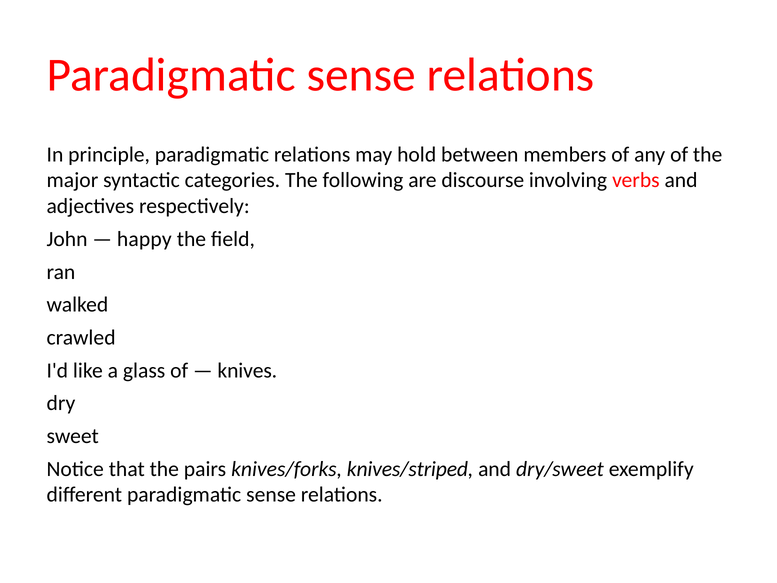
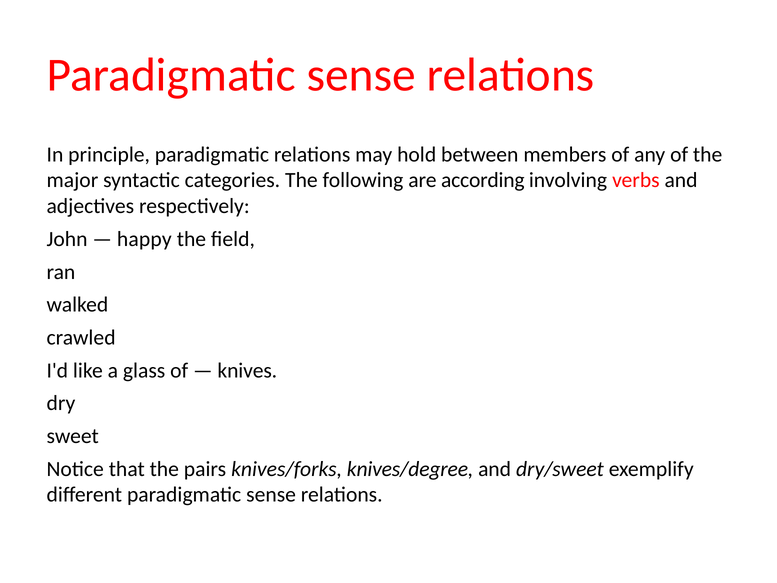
discourse: discourse -> according
knives/striped: knives/striped -> knives/degree
